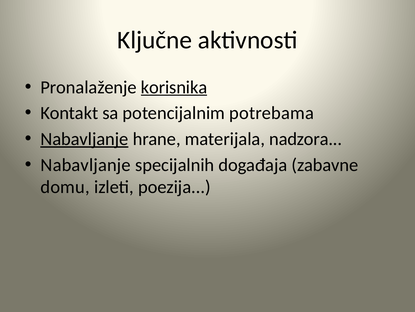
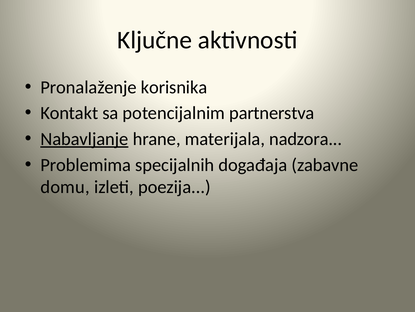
korisnika underline: present -> none
potrebama: potrebama -> partnerstva
Nabavljanje at (86, 165): Nabavljanje -> Problemima
